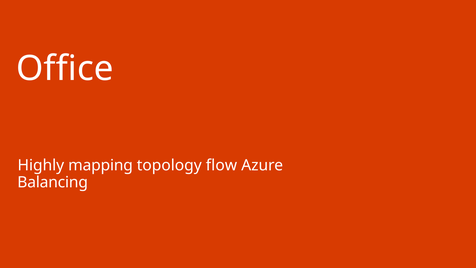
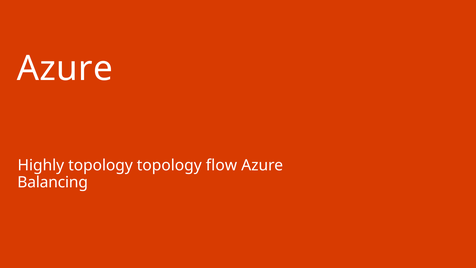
Office at (65, 69): Office -> Azure
Highly mapping: mapping -> topology
